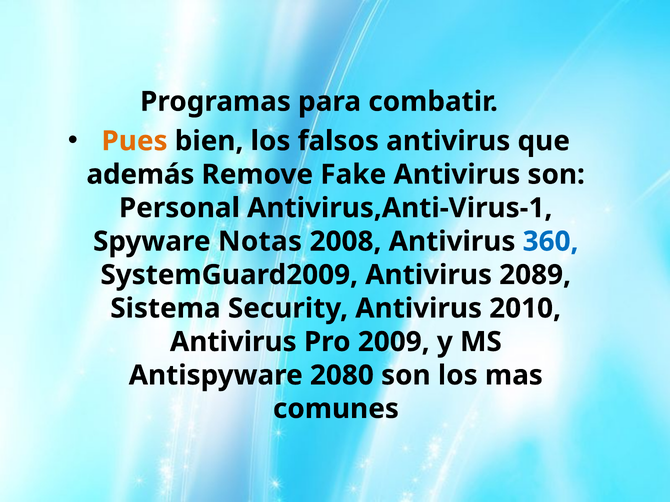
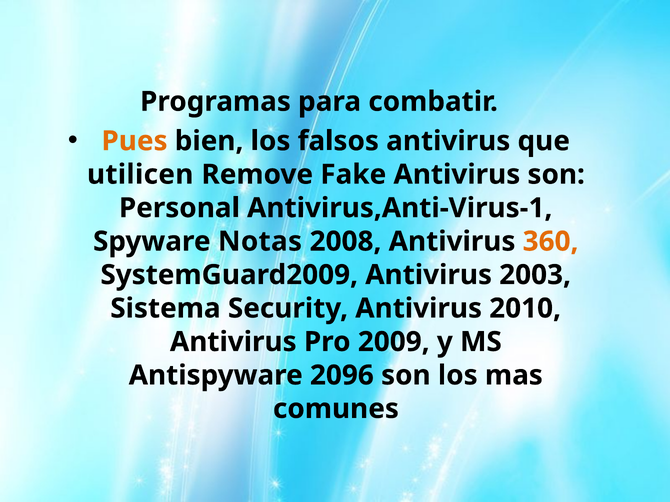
además: además -> utilicen
360 colour: blue -> orange
2089: 2089 -> 2003
2080: 2080 -> 2096
